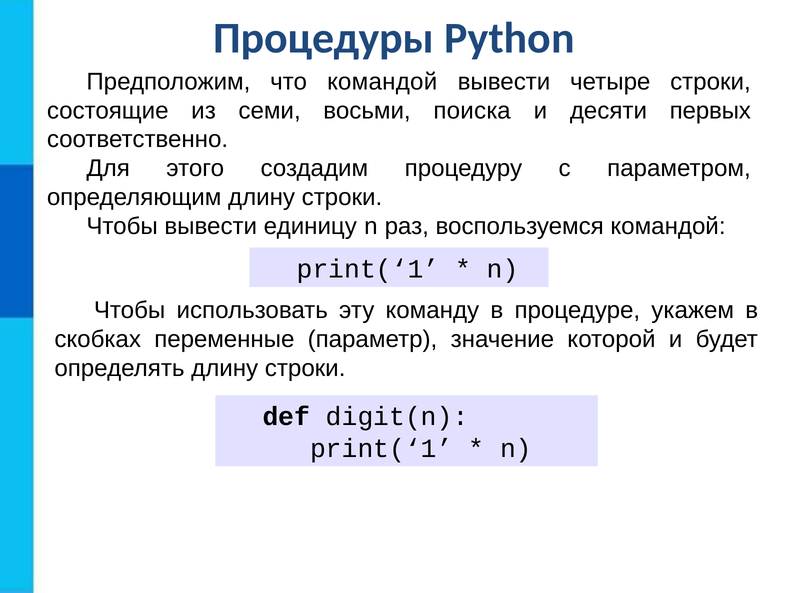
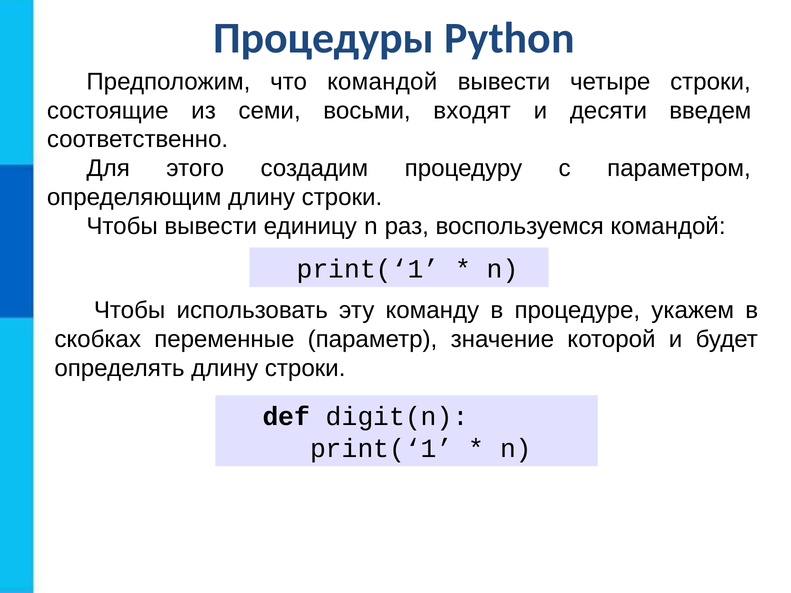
поиска: поиска -> входят
первых: первых -> введем
